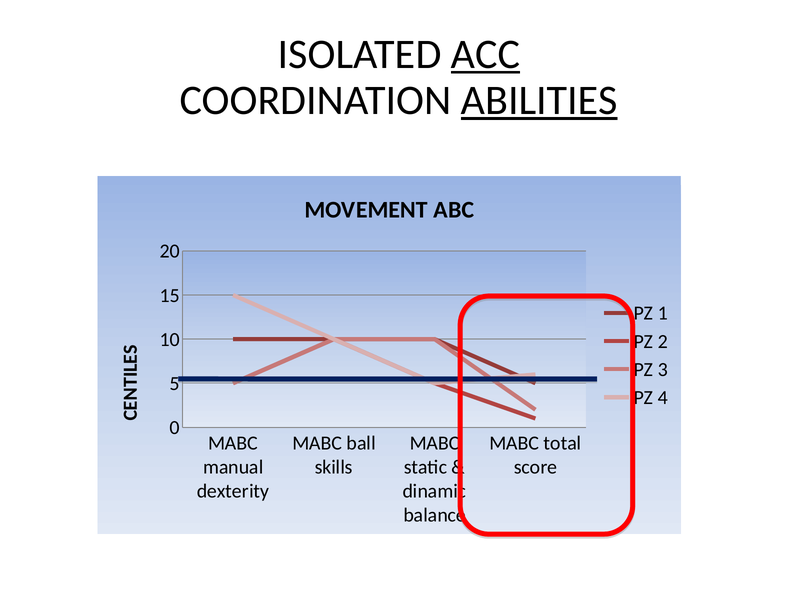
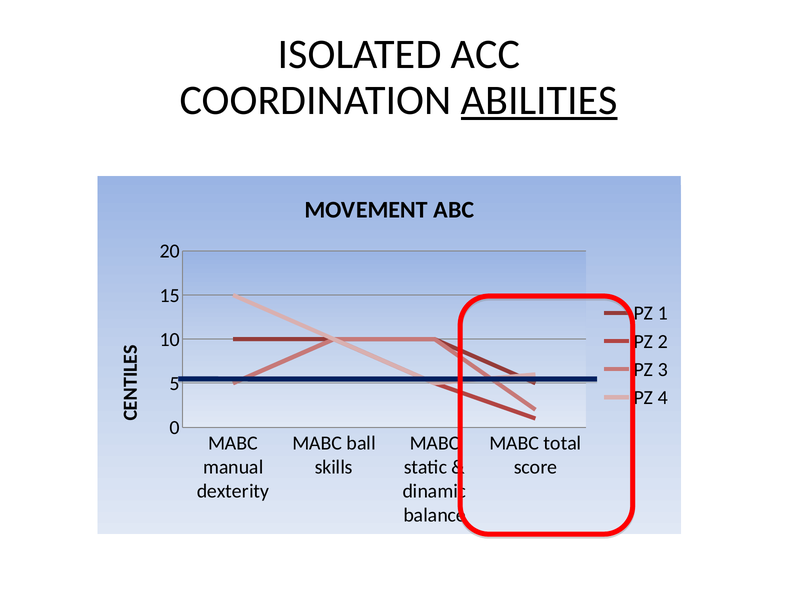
ACC underline: present -> none
